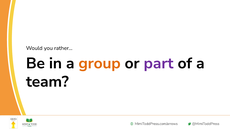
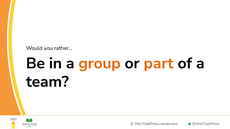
part colour: purple -> orange
